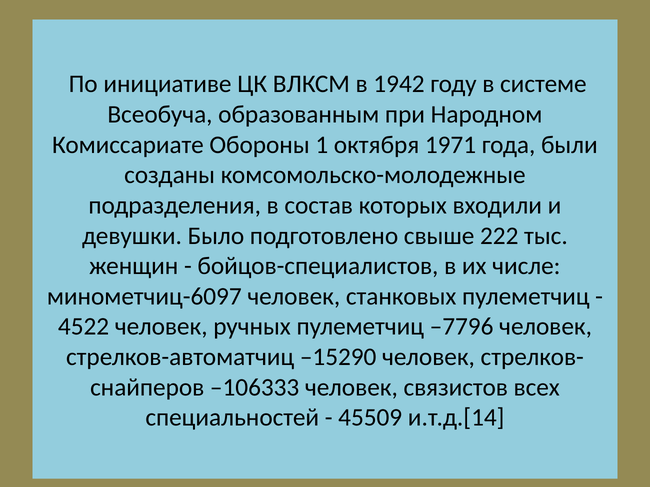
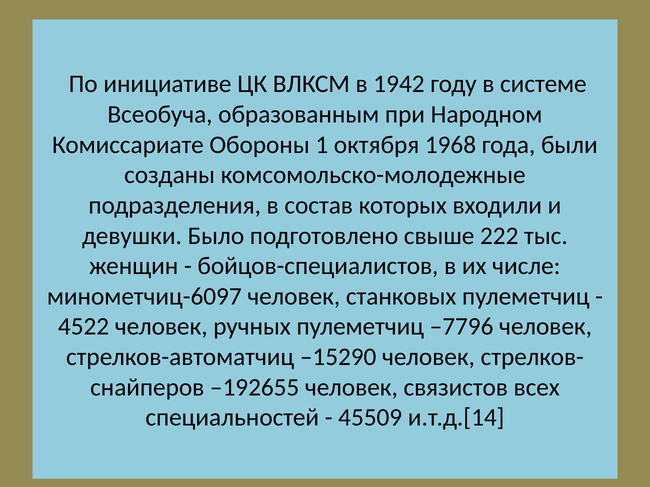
1971: 1971 -> 1968
–106333: –106333 -> –192655
